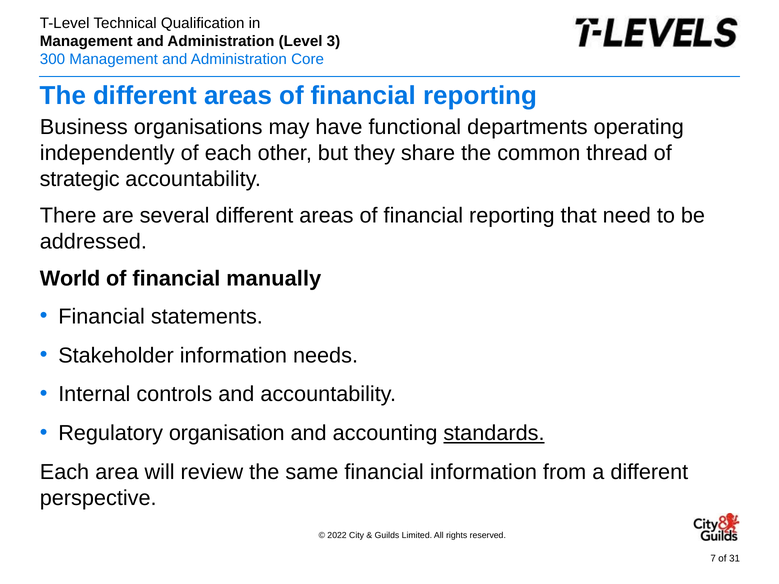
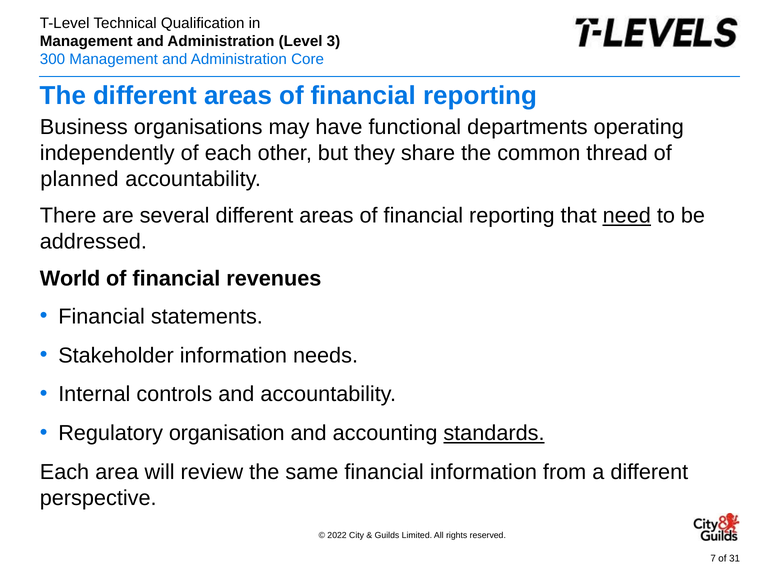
strategic: strategic -> planned
need underline: none -> present
manually: manually -> revenues
